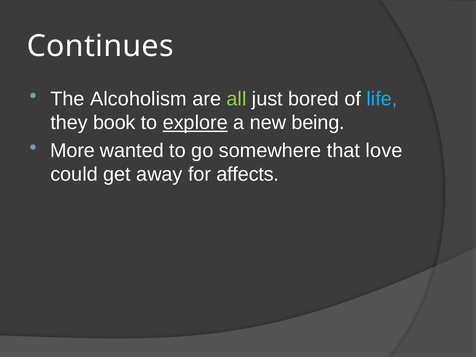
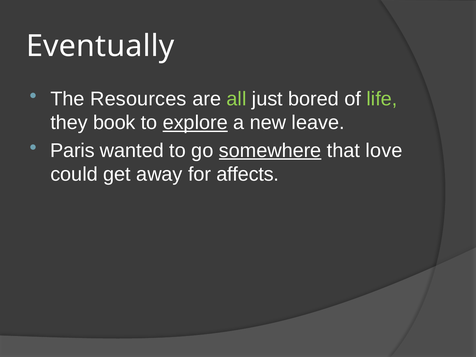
Continues: Continues -> Eventually
Alcoholism: Alcoholism -> Resources
life colour: light blue -> light green
being: being -> leave
More: More -> Paris
somewhere underline: none -> present
